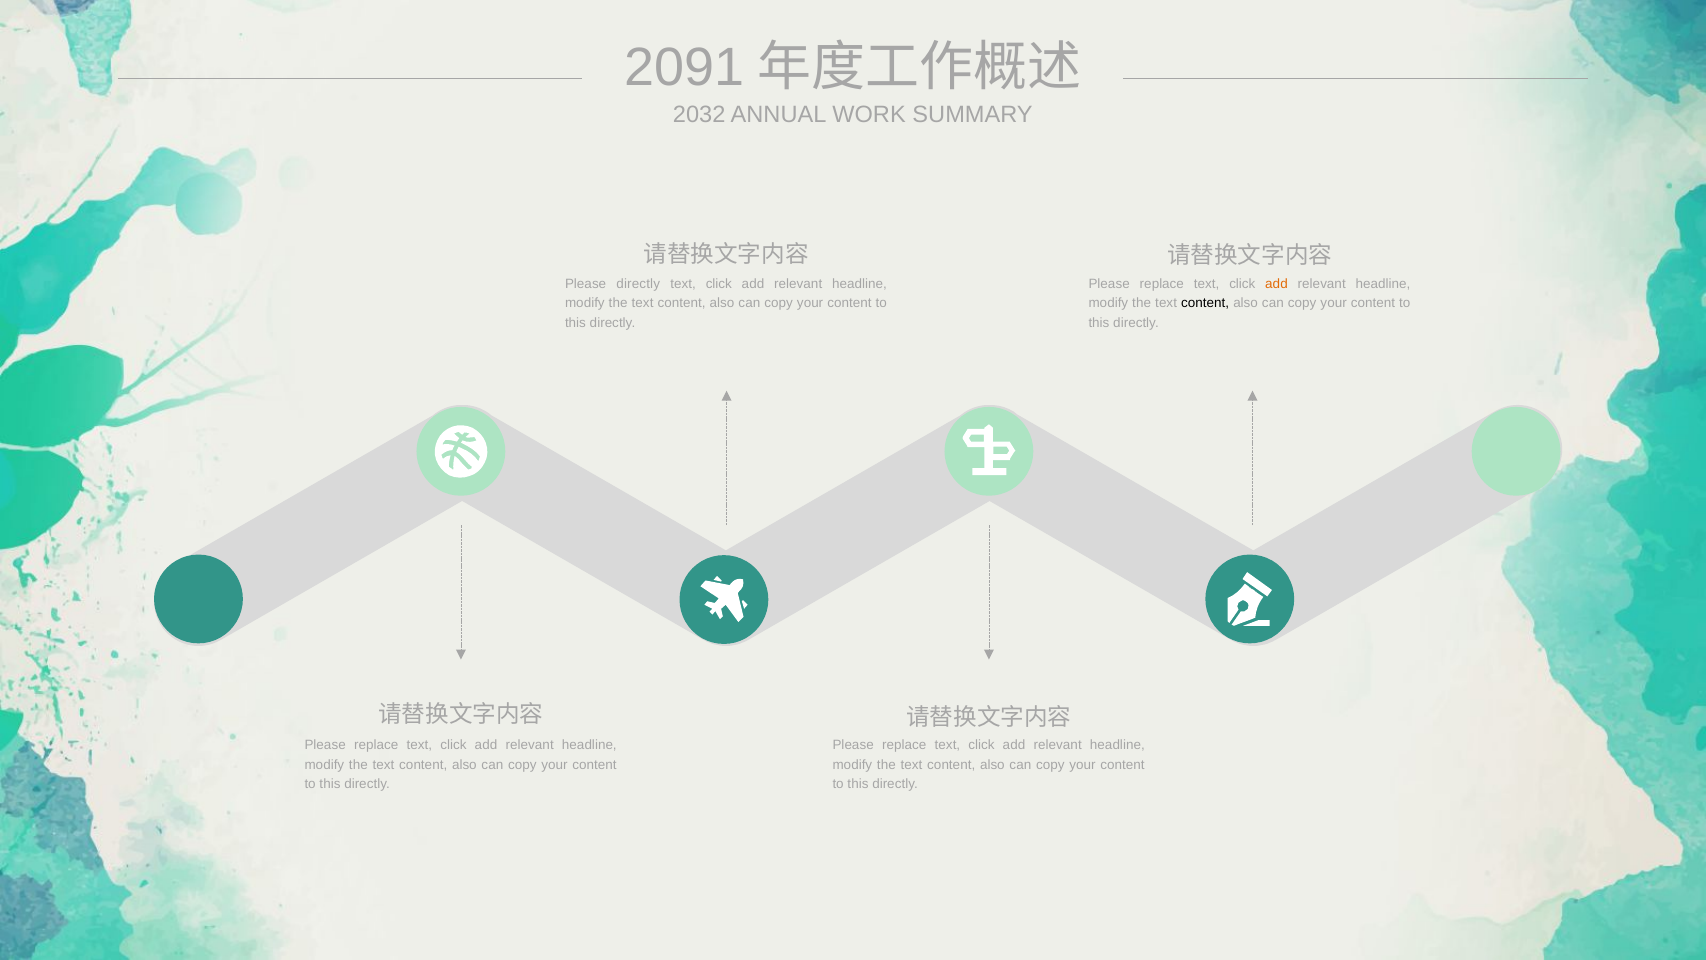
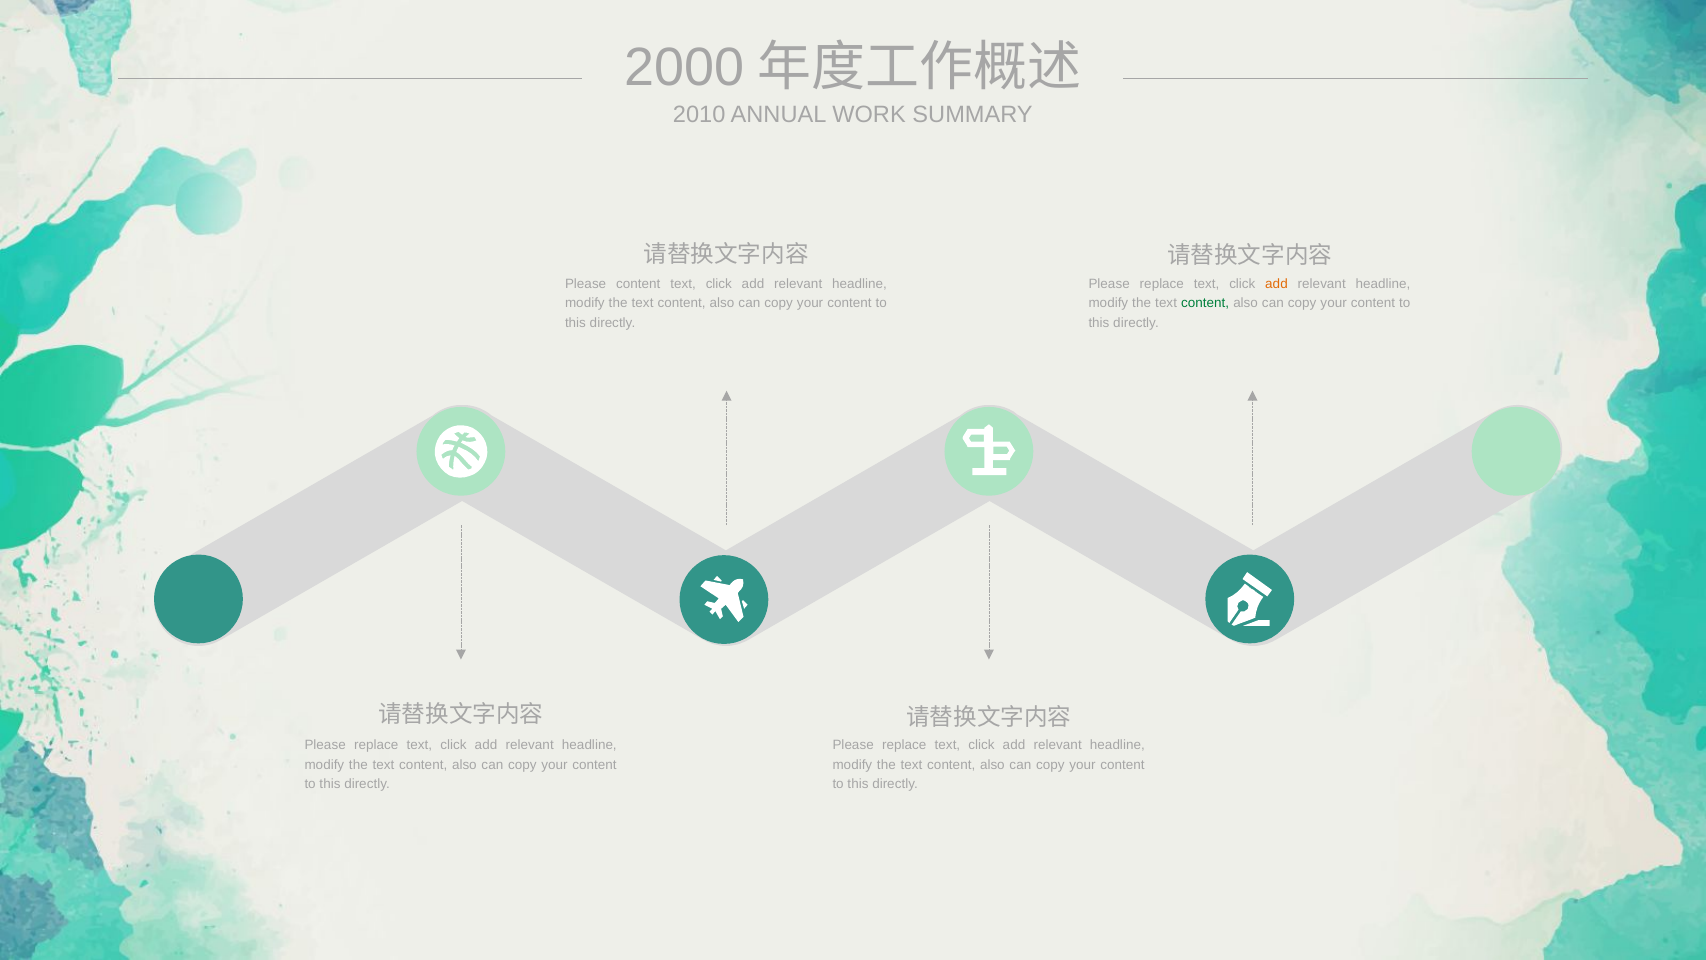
2091: 2091 -> 2000
2032: 2032 -> 2010
Please directly: directly -> content
content at (1205, 303) colour: black -> green
